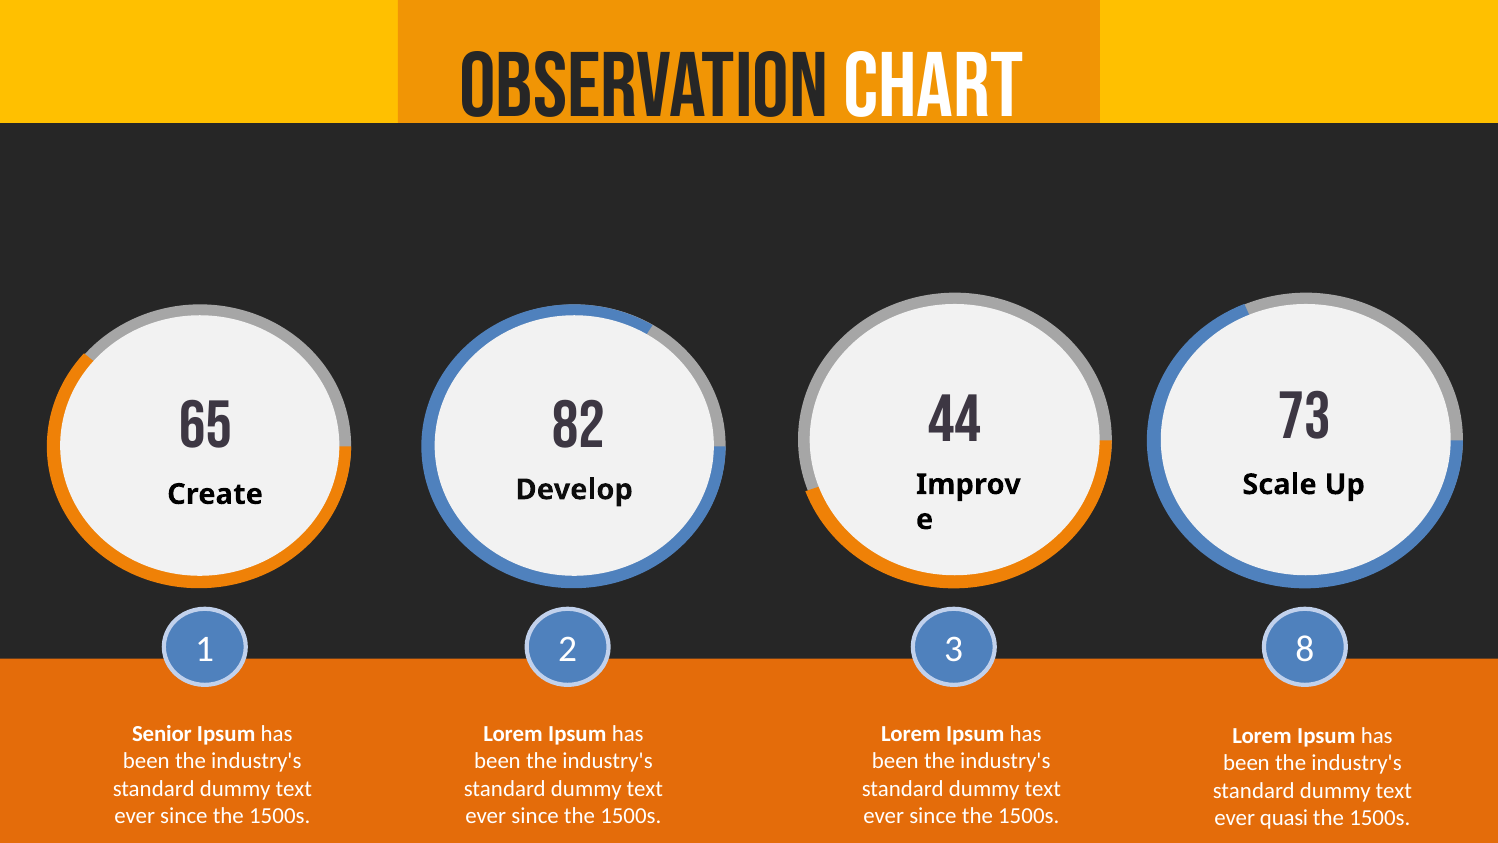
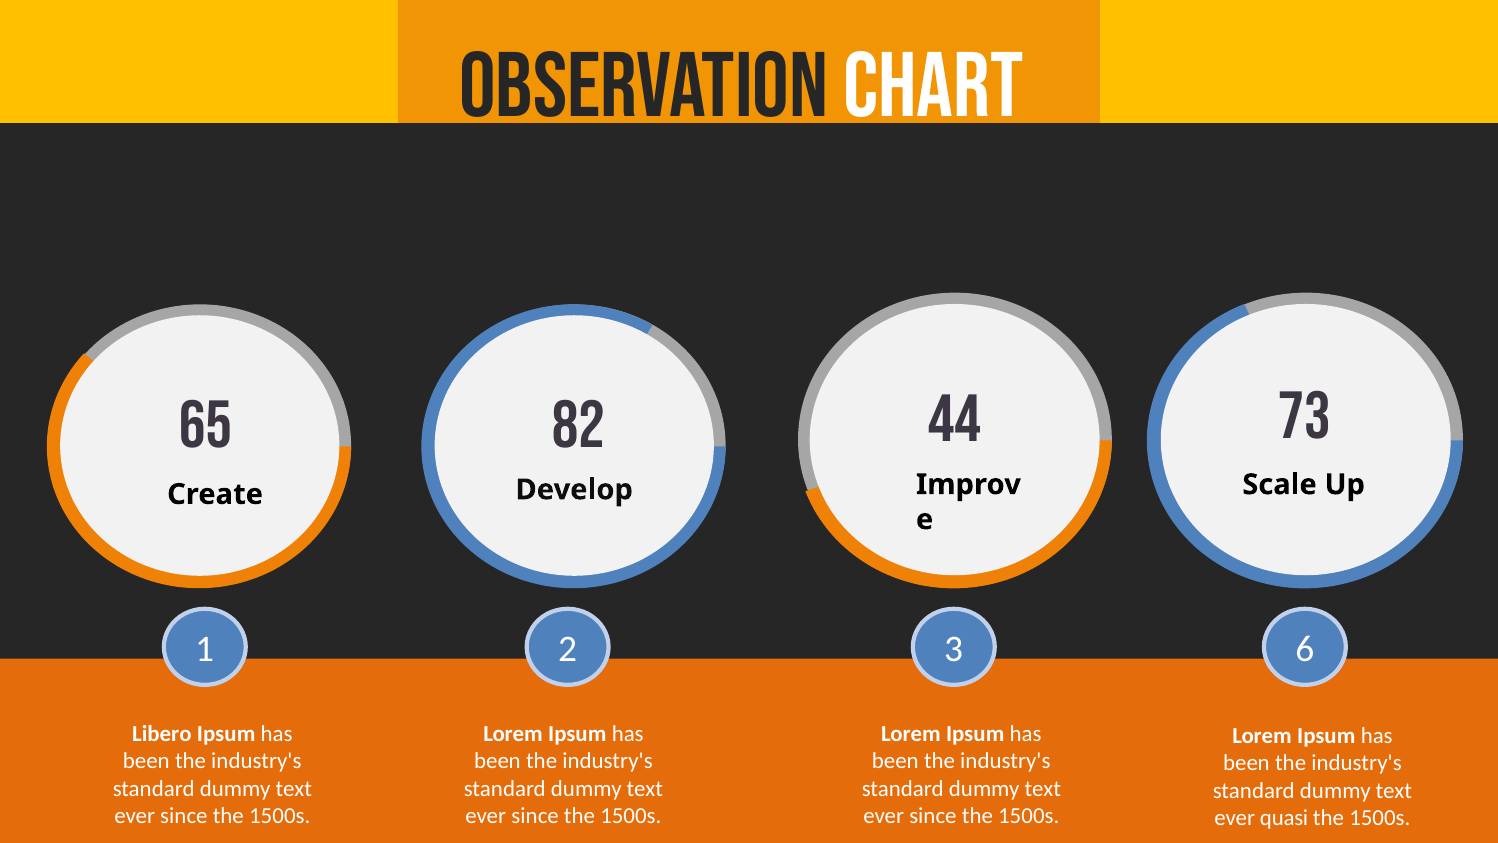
8: 8 -> 6
Senior: Senior -> Libero
